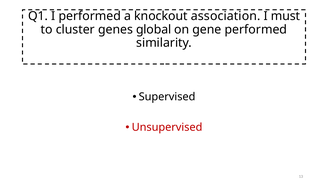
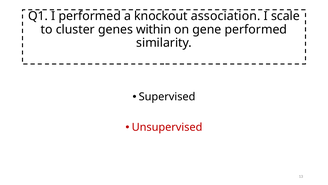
must: must -> scale
global: global -> within
